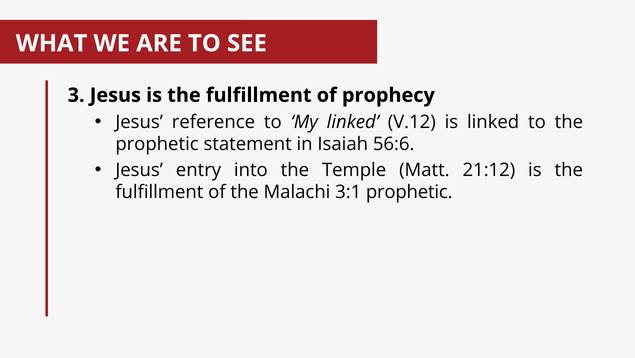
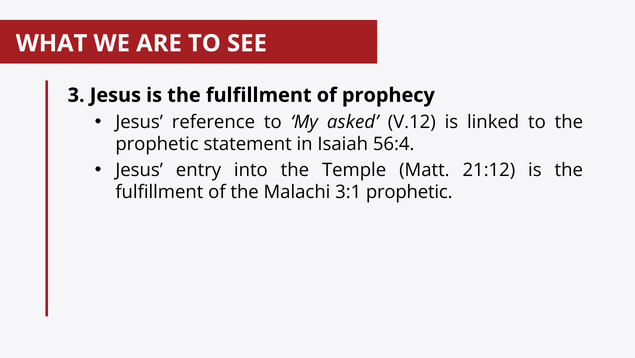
My linked: linked -> asked
56:6: 56:6 -> 56:4
